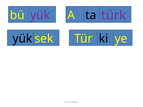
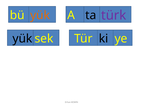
yük colour: purple -> orange
